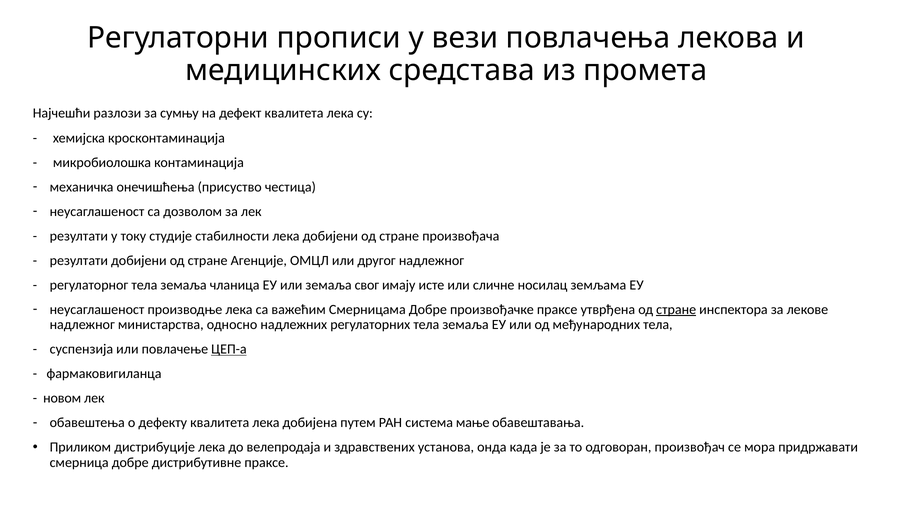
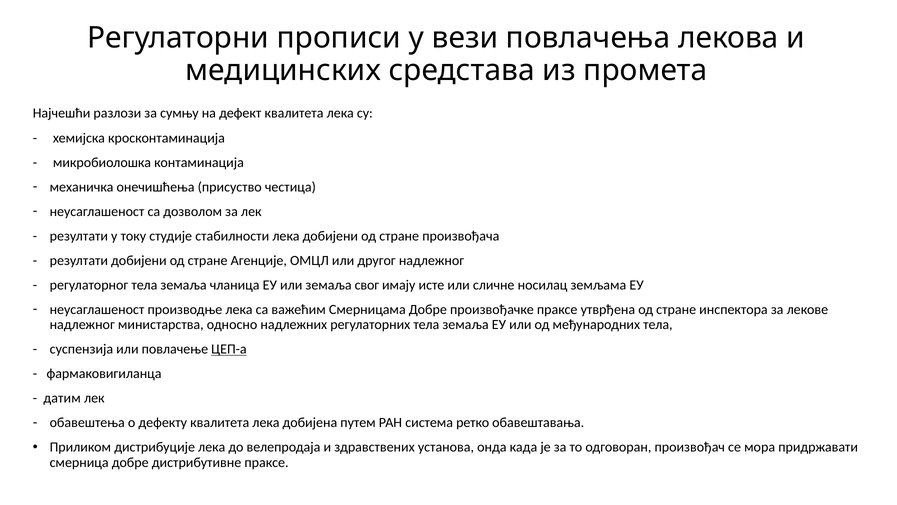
стране at (676, 309) underline: present -> none
новом: новом -> датим
мање: мање -> ретко
